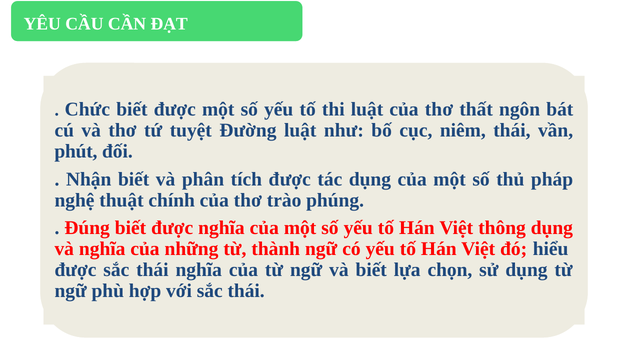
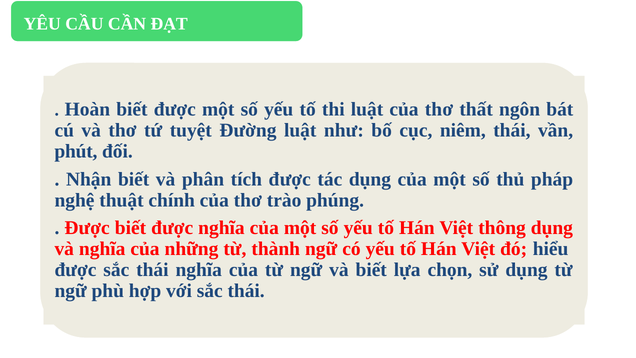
Chức: Chức -> Hoàn
Đúng at (87, 228): Đúng -> Được
